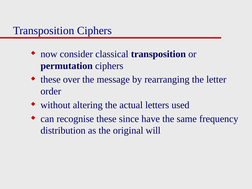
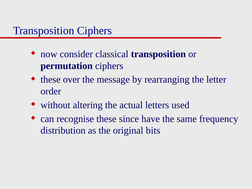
will: will -> bits
